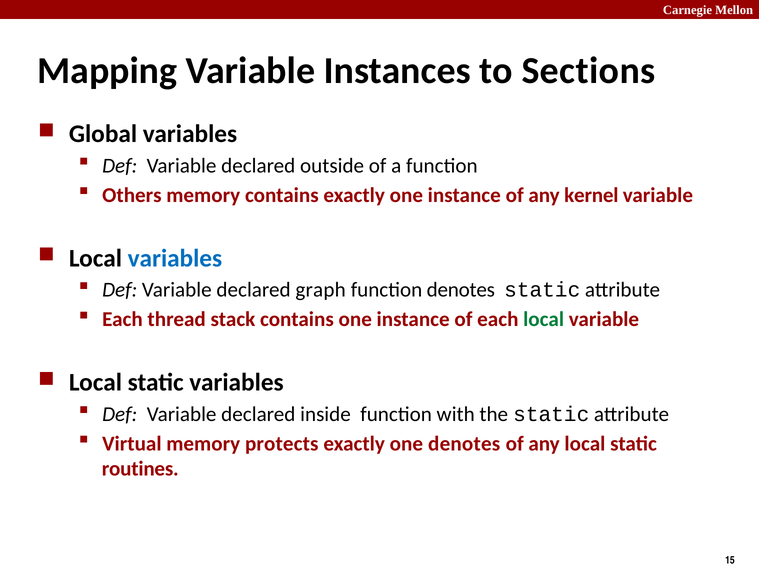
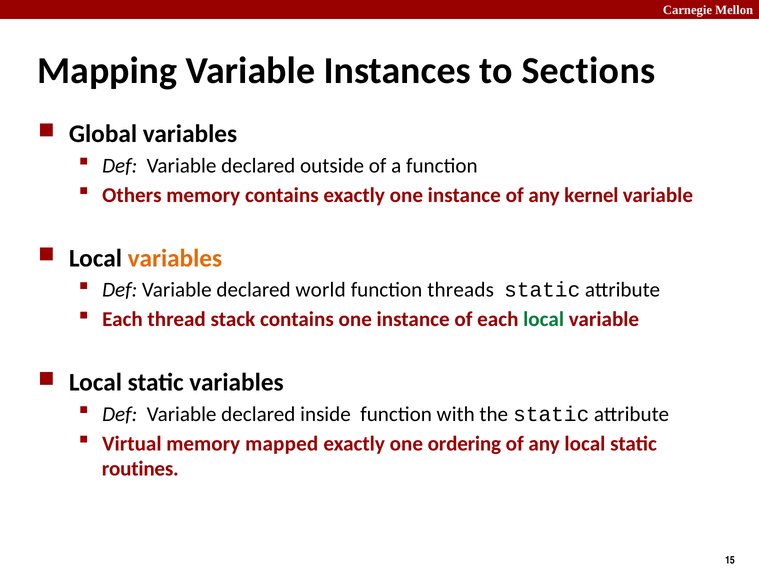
variables at (175, 258) colour: blue -> orange
graph: graph -> world
function denotes: denotes -> threads
protects: protects -> mapped
one denotes: denotes -> ordering
